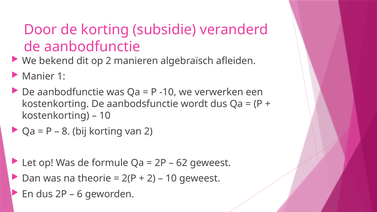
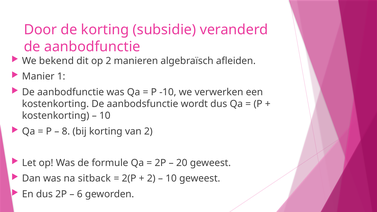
62: 62 -> 20
theorie: theorie -> sitback
